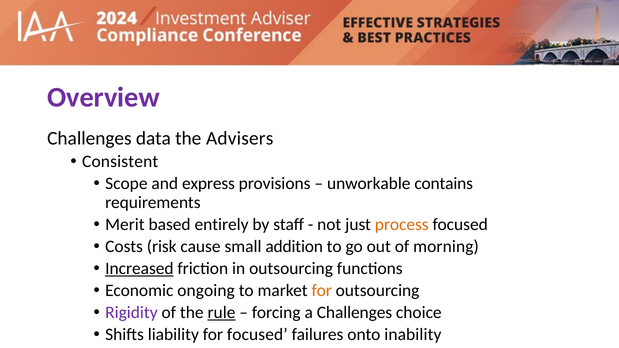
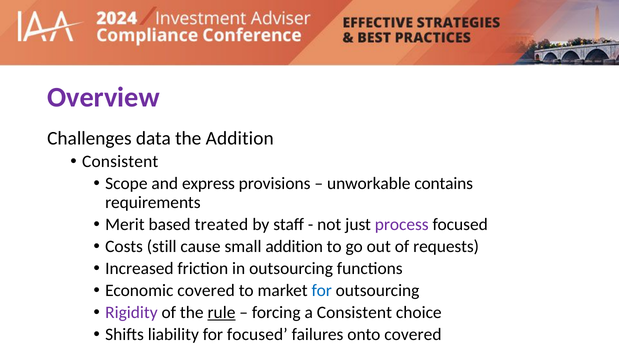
the Advisers: Advisers -> Addition
entirely: entirely -> treated
process colour: orange -> purple
risk: risk -> still
morning: morning -> requests
Increased underline: present -> none
Economic ongoing: ongoing -> covered
for at (322, 291) colour: orange -> blue
a Challenges: Challenges -> Consistent
onto inability: inability -> covered
